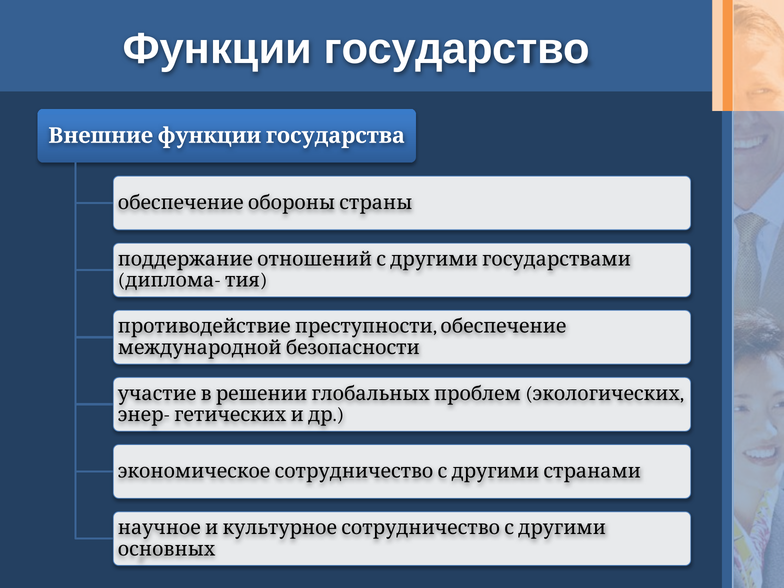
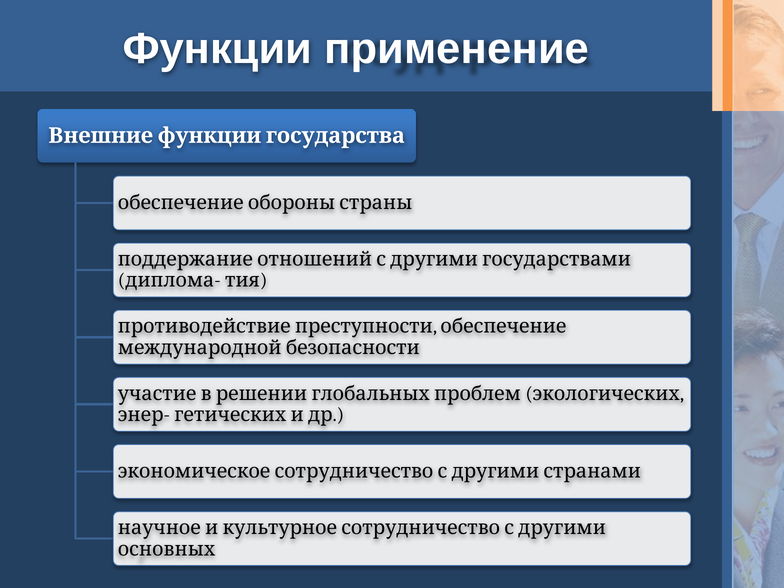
государство: государство -> применение
